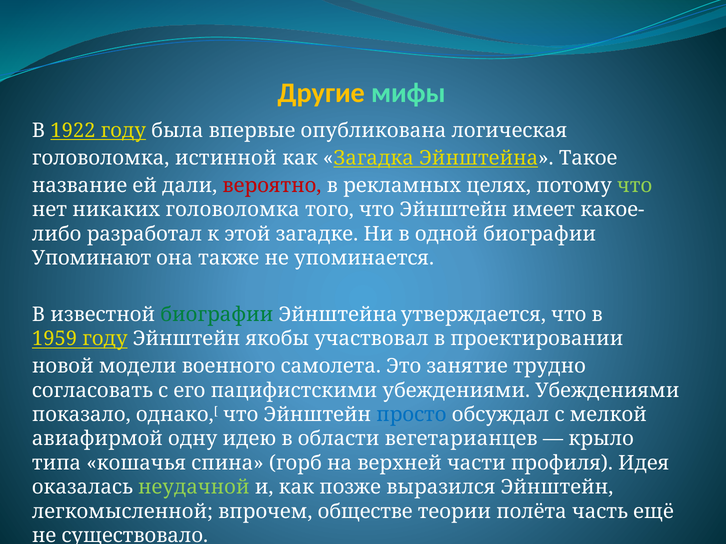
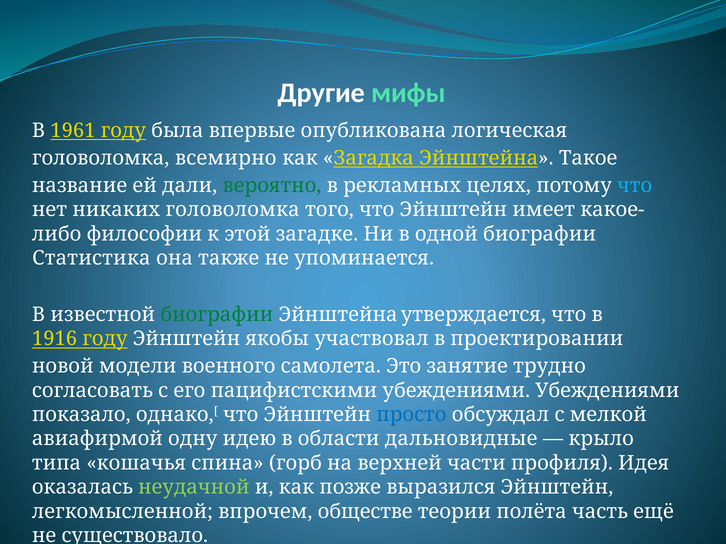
Другие colour: yellow -> white
1922: 1922 -> 1961
истинной: истинной -> всемирно
вероятно colour: red -> green
что at (635, 186) colour: light green -> light blue
разработал: разработал -> философии
Упоминают: Упоминают -> Статистика
1959: 1959 -> 1916
вегетарианцев: вегетарианцев -> дальновидные
